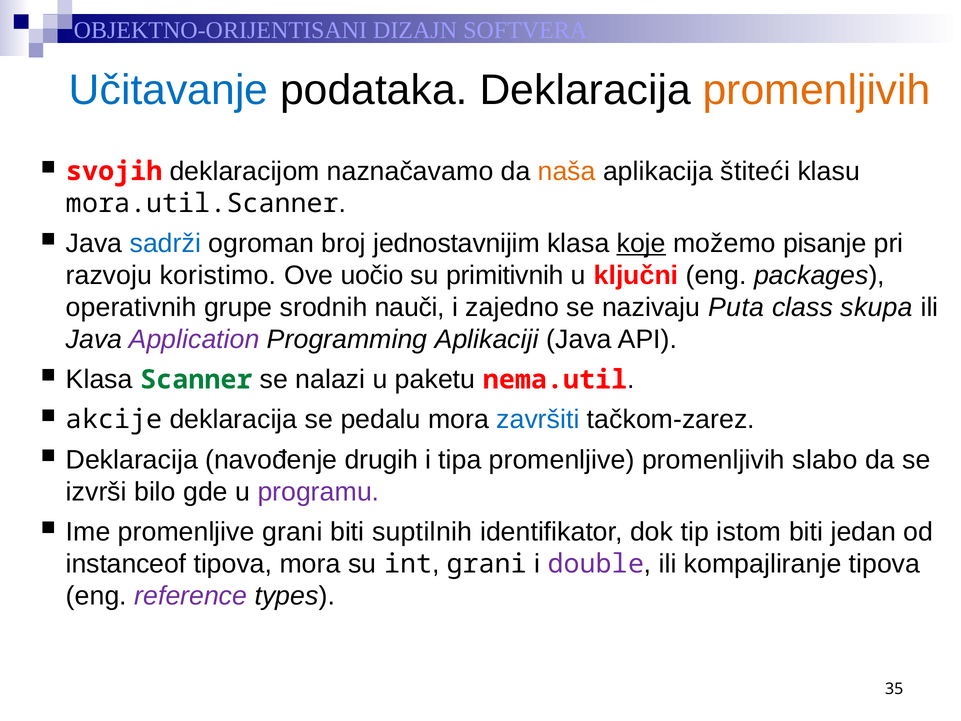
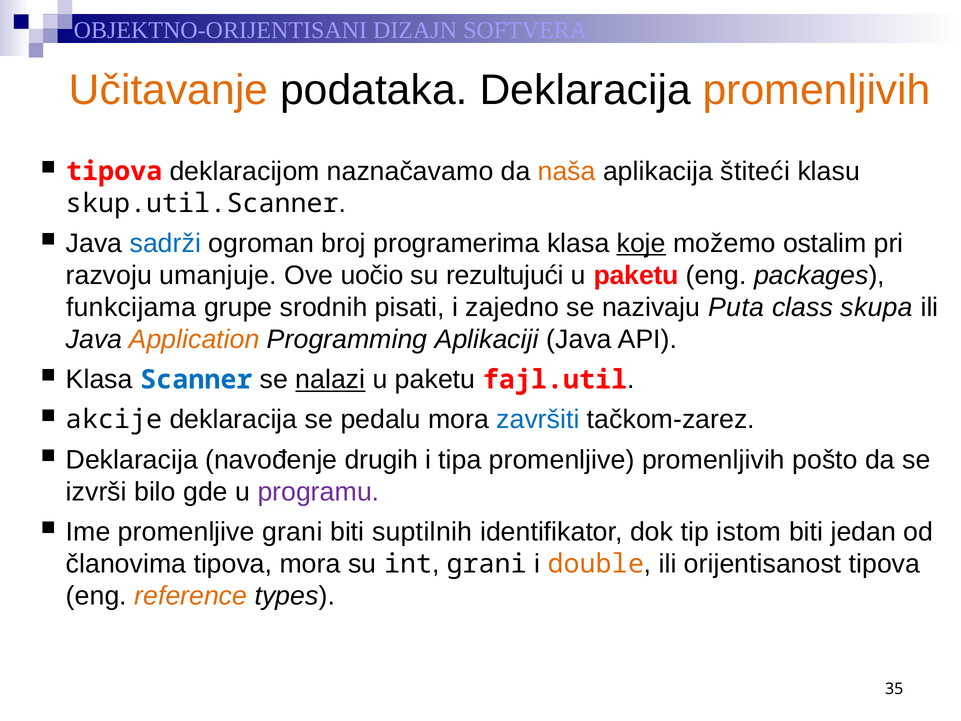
Učitavanje colour: blue -> orange
svojih at (114, 171): svojih -> tipova
mora.util.Scanner: mora.util.Scanner -> skup.util.Scanner
jednostavnijim: jednostavnijim -> programerima
pisanje: pisanje -> ostalim
koristimo: koristimo -> umanjuje
primitivnih: primitivnih -> rezultujući
ključni at (636, 275): ključni -> paketu
operativnih: operativnih -> funkcijama
nauči: nauči -> pisati
Application colour: purple -> orange
Scanner colour: green -> blue
nalazi underline: none -> present
nema.util: nema.util -> fajl.util
slabo: slabo -> pošto
instanceof: instanceof -> članovima
double colour: purple -> orange
kompajliranje: kompajliranje -> orijentisanost
reference colour: purple -> orange
